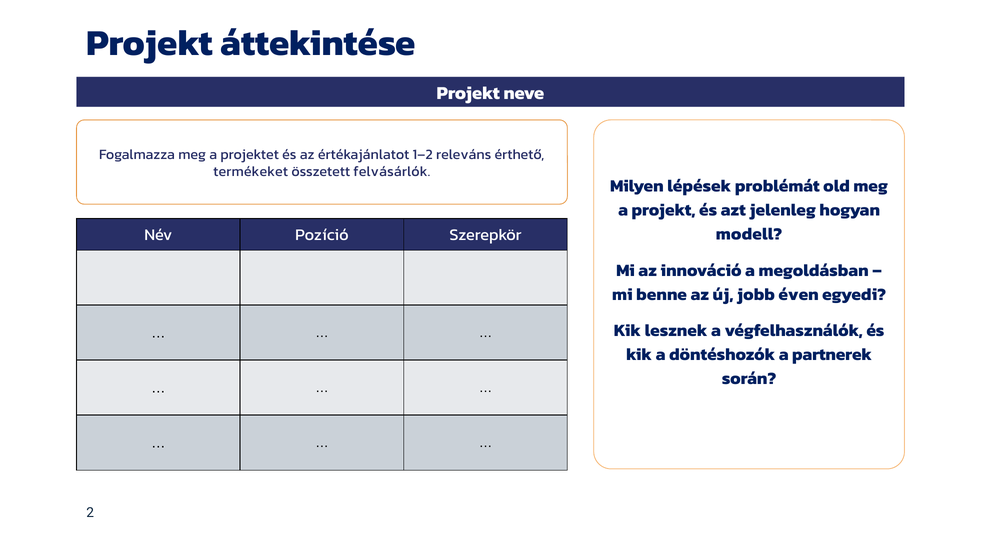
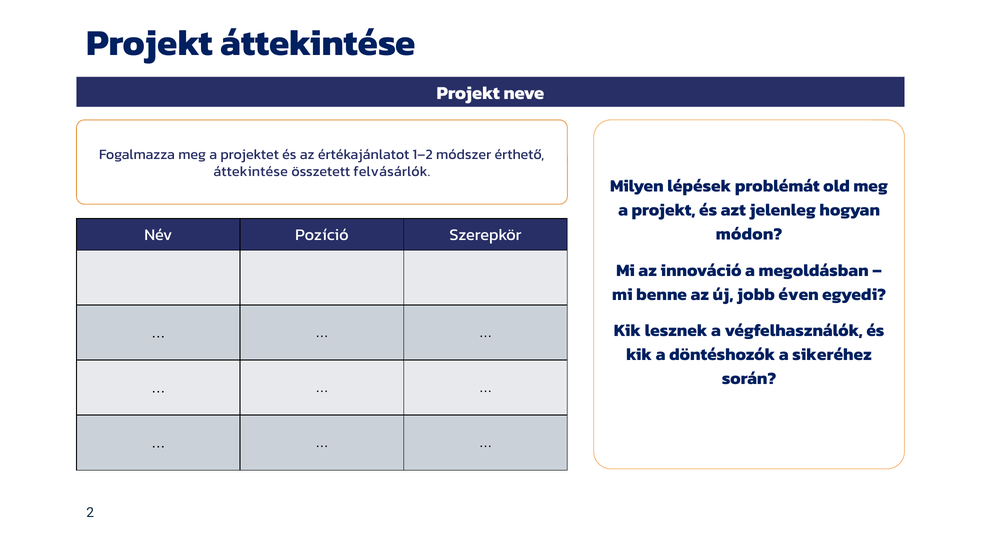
releváns: releváns -> módszer
termékeket at (251, 172): termékeket -> áttekintése
modell: modell -> módon
partnerek: partnerek -> sikeréhez
